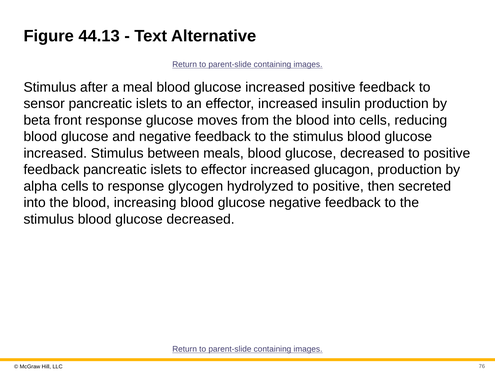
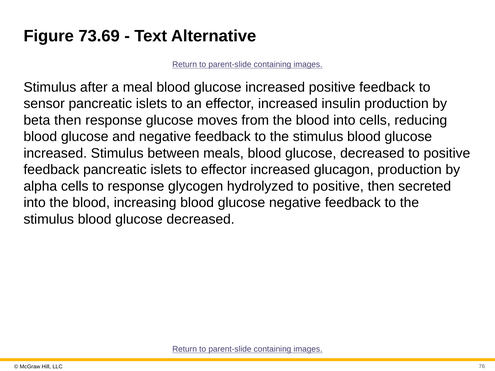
44.13: 44.13 -> 73.69
beta front: front -> then
